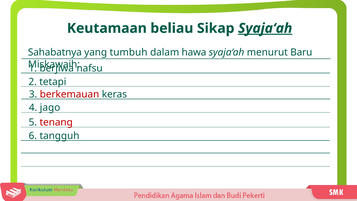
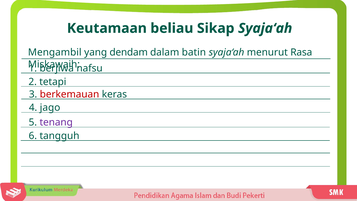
Syaja‘ah at (265, 28) underline: present -> none
Sahabatnya: Sahabatnya -> Mengambil
tumbuh: tumbuh -> dendam
hawa: hawa -> batin
Baru: Baru -> Rasa
tenang colour: red -> purple
